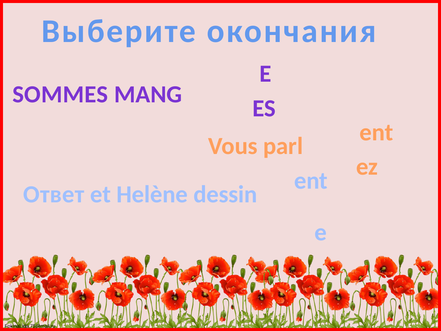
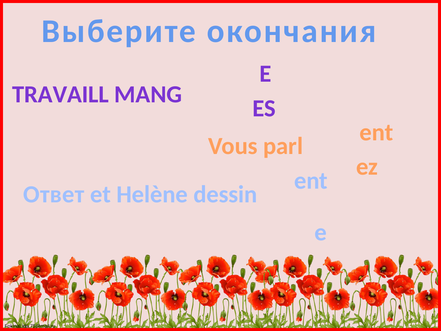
SOMMES: SOMMES -> TRAVAILL
